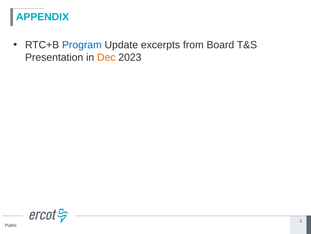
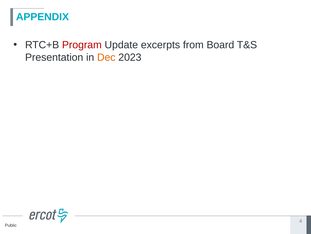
Program colour: blue -> red
